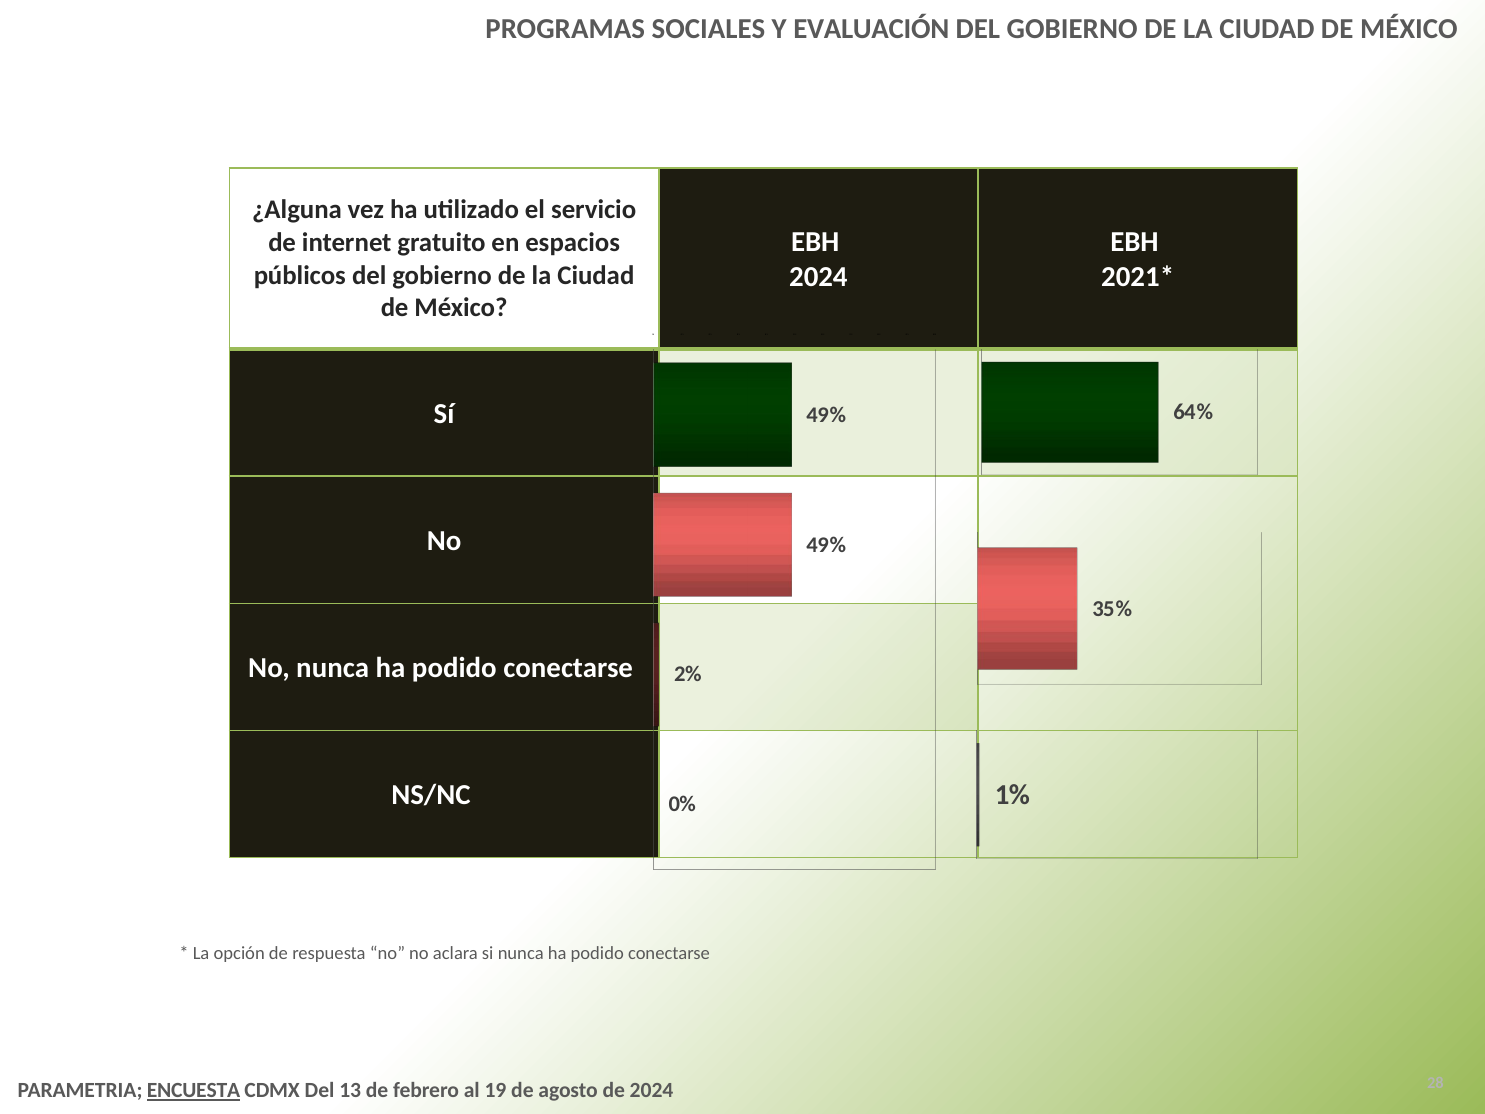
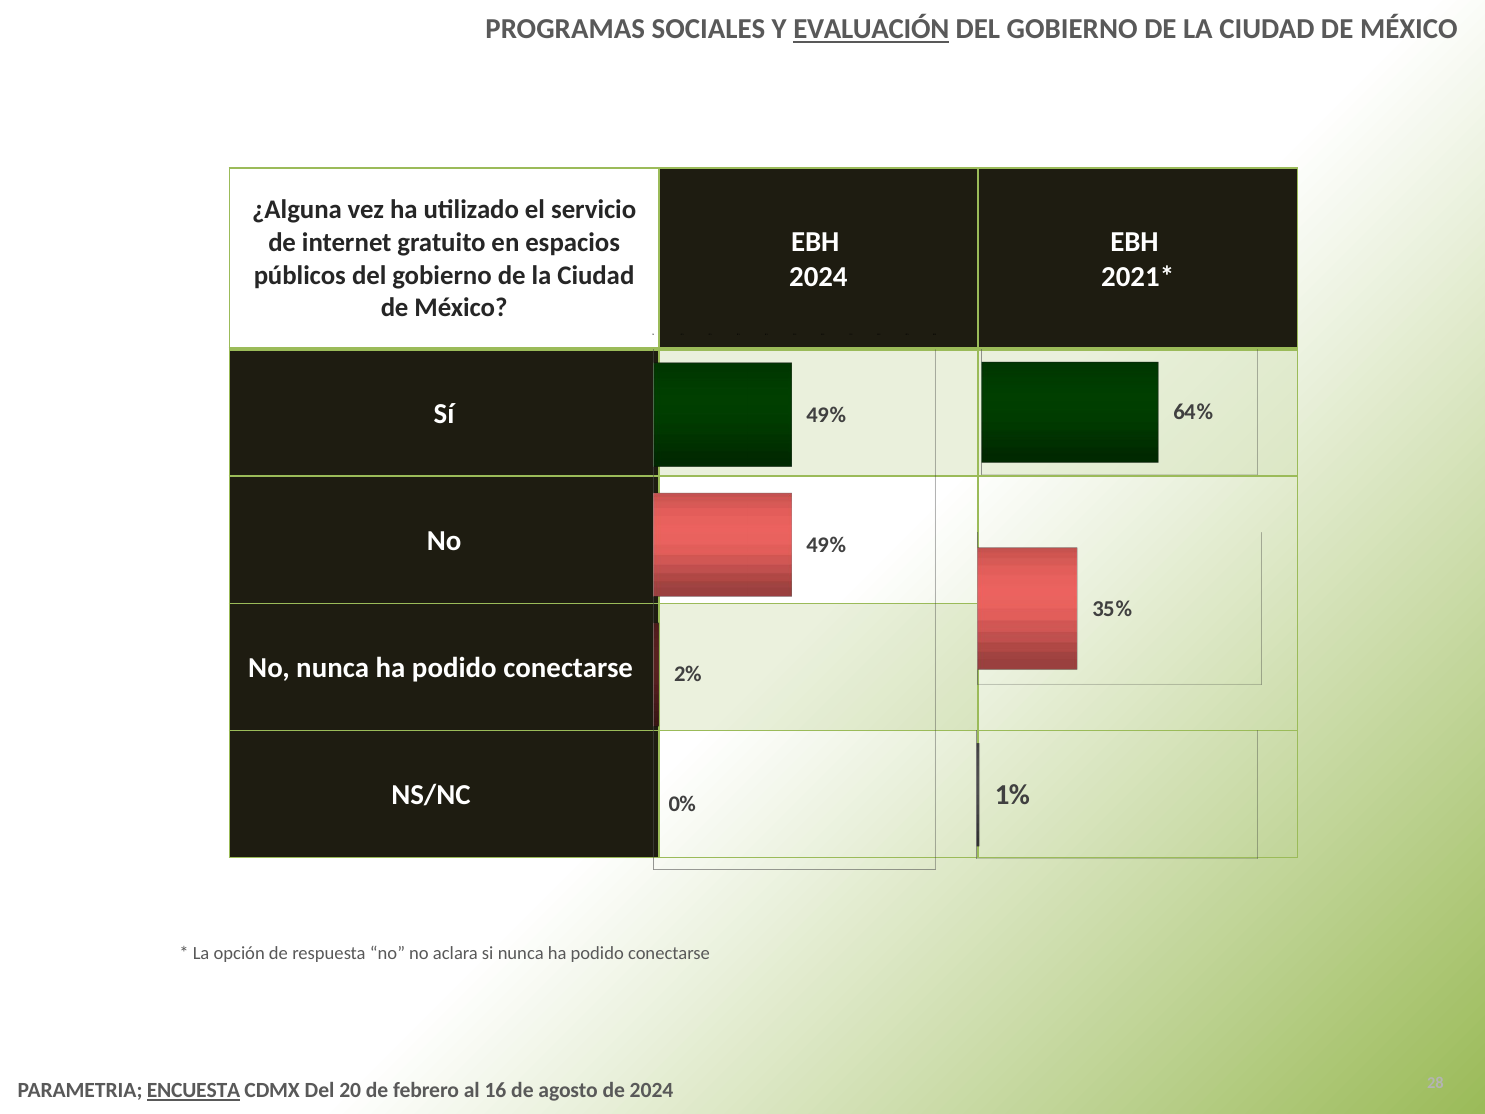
EVALUACIÓN underline: none -> present
13: 13 -> 20
19: 19 -> 16
